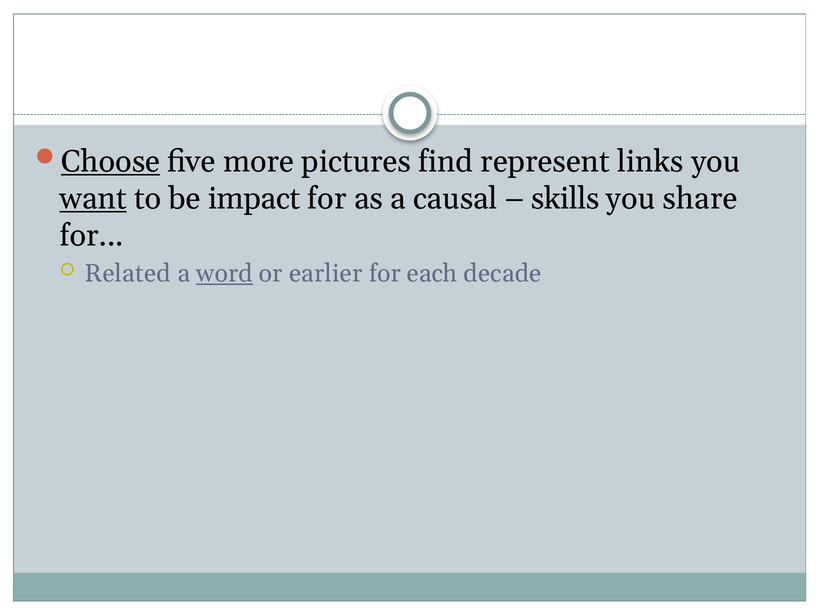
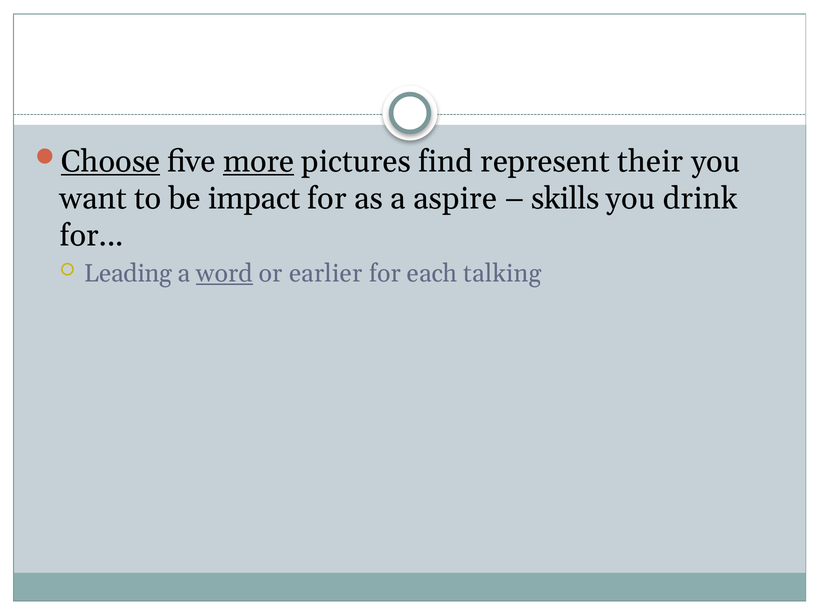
more underline: none -> present
links: links -> their
want underline: present -> none
causal: causal -> aspire
share: share -> drink
Related: Related -> Leading
decade: decade -> talking
